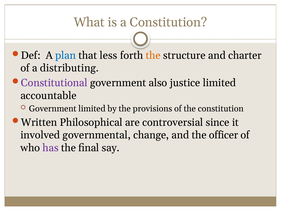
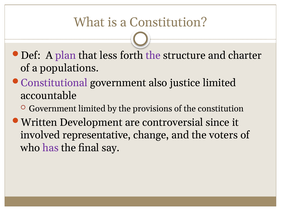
plan colour: blue -> purple
the at (153, 55) colour: orange -> purple
distributing: distributing -> populations
Philosophical: Philosophical -> Development
governmental: governmental -> representative
officer: officer -> voters
